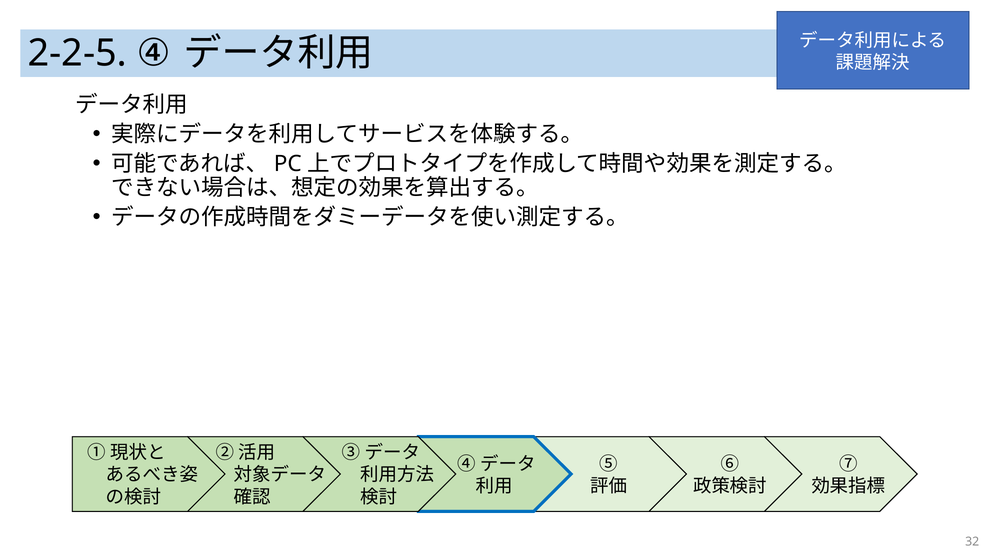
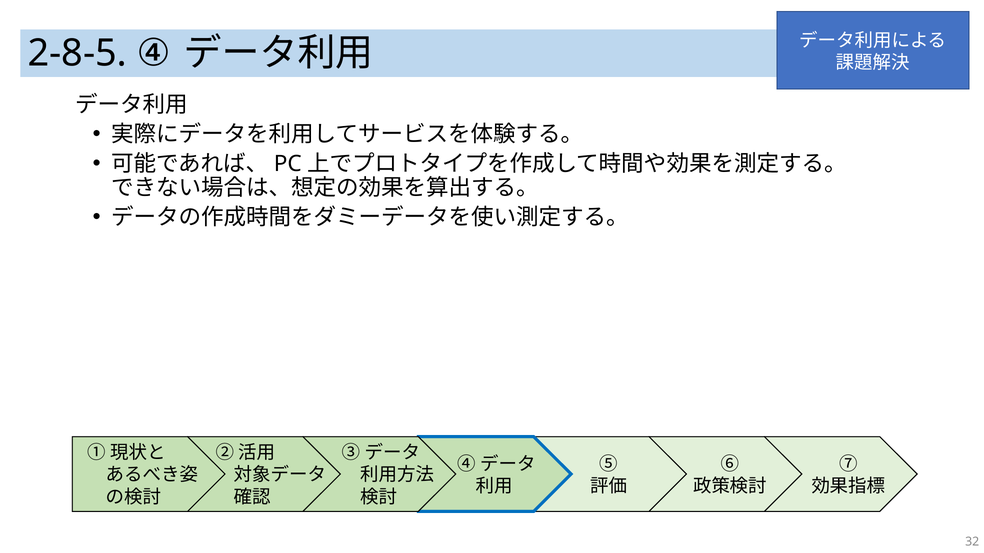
2-2-5: 2-2-5 -> 2-8-5
